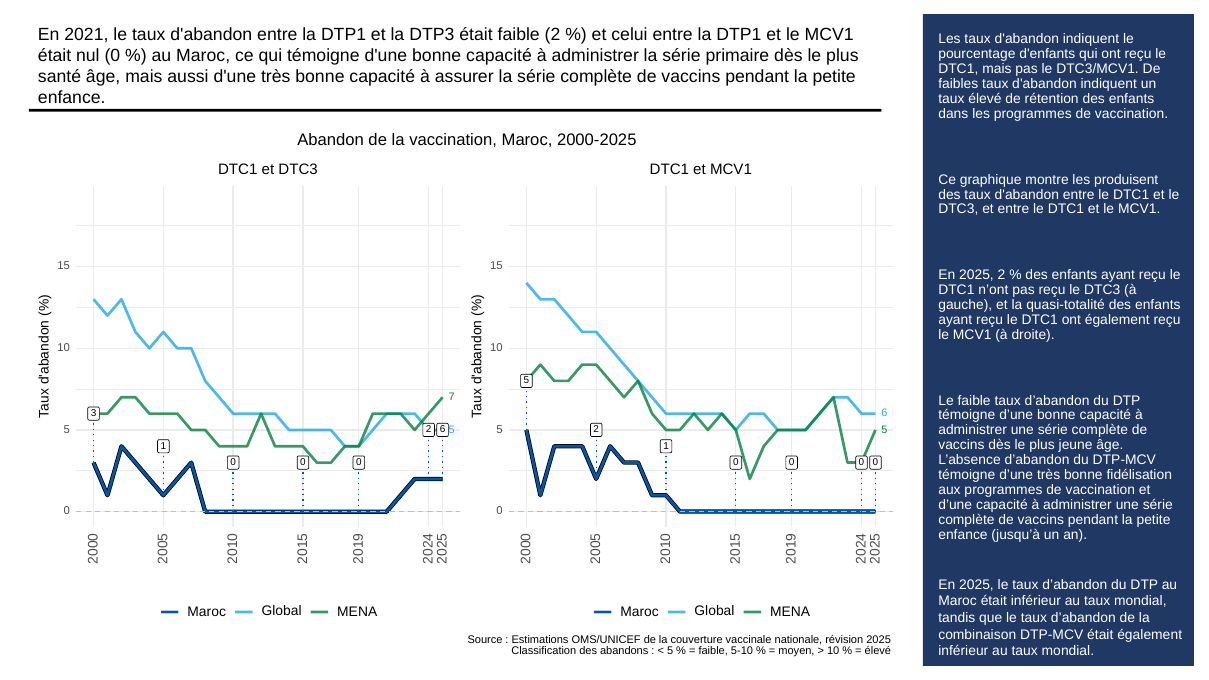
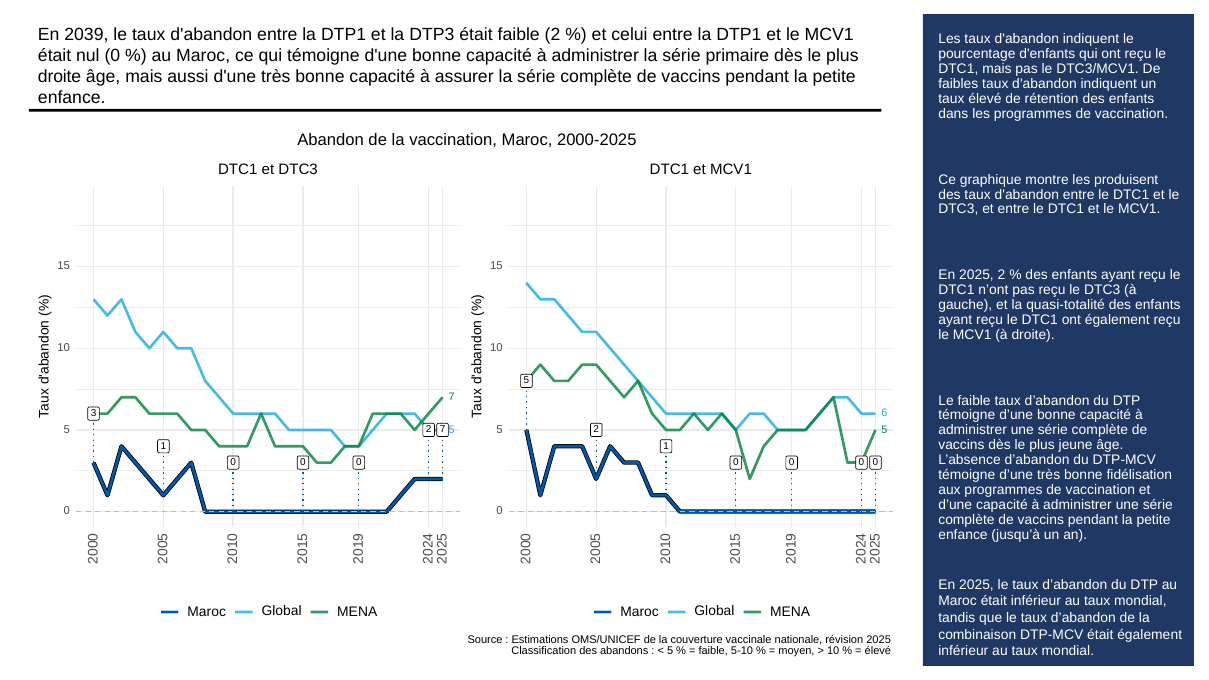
2021: 2021 -> 2039
santé at (60, 77): santé -> droite
2 6: 6 -> 7
